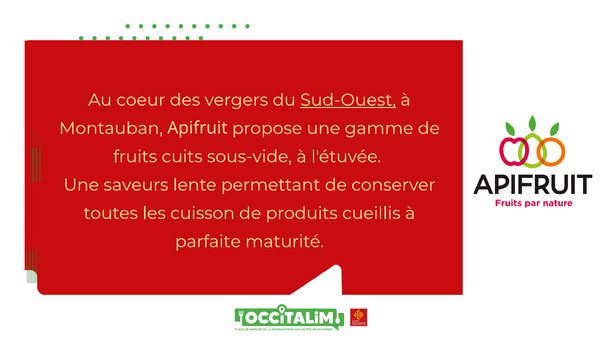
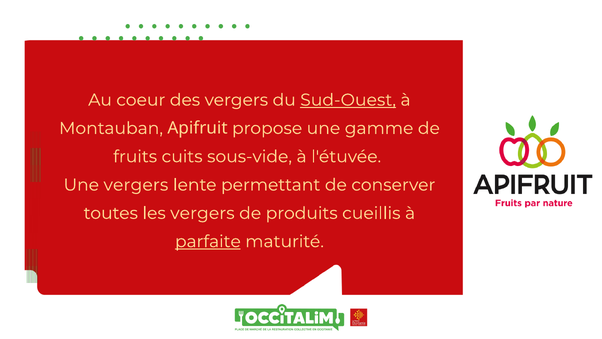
Une saveurs: saveurs -> vergers
les cuisson: cuisson -> vergers
parfaite underline: none -> present
